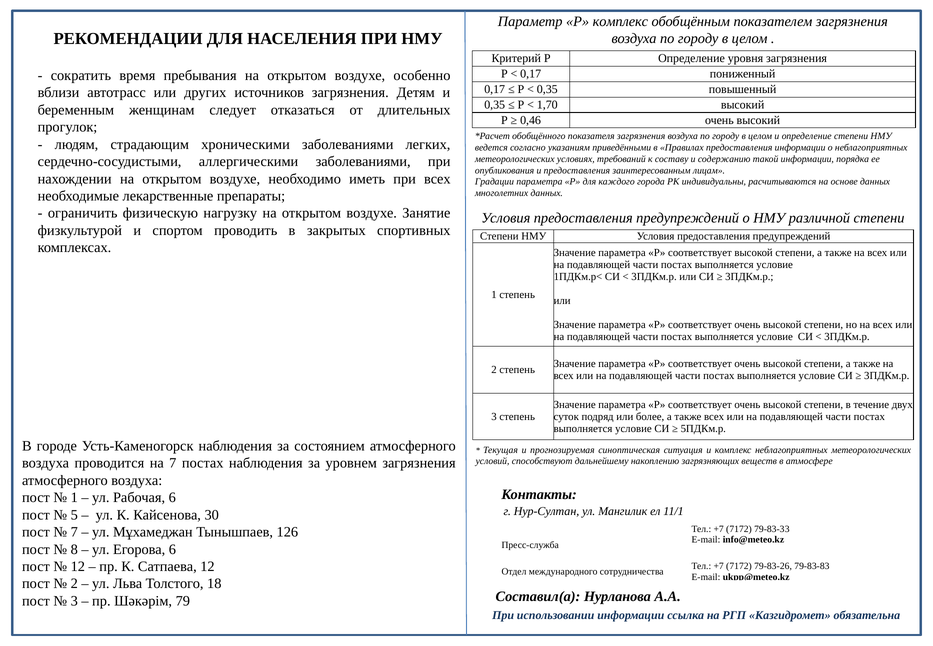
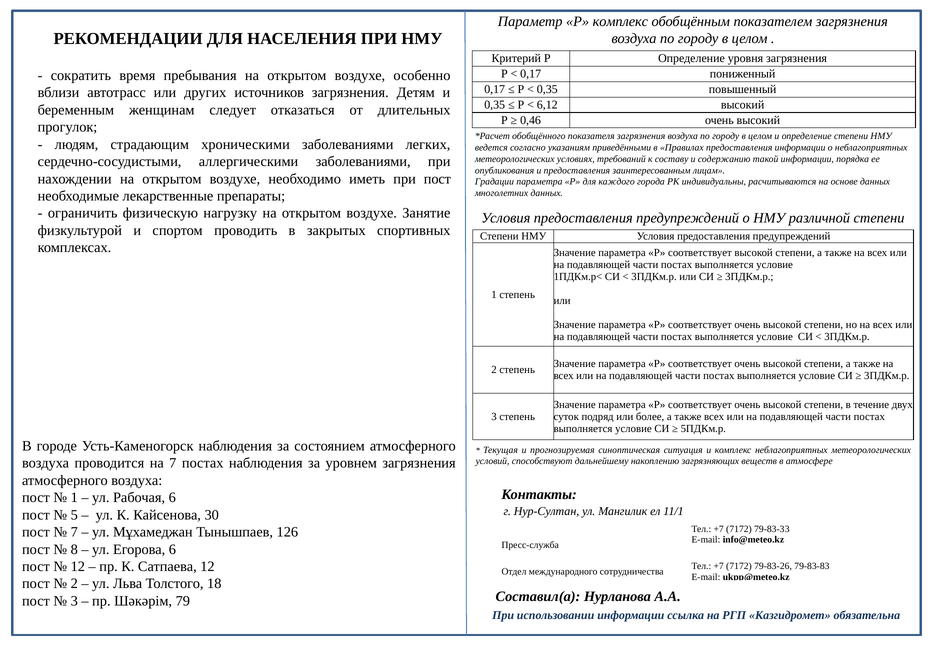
1,70: 1,70 -> 6,12
при всех: всех -> пост
